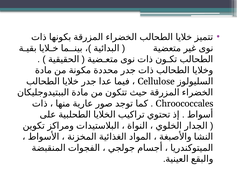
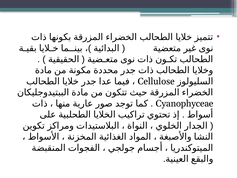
Chroococcales: Chroococcales -> Cyanophyceae
